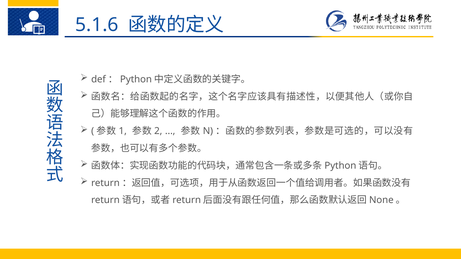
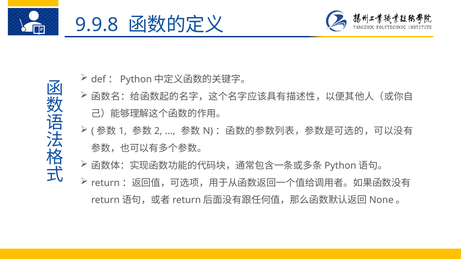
5.1.6: 5.1.6 -> 9.9.8
